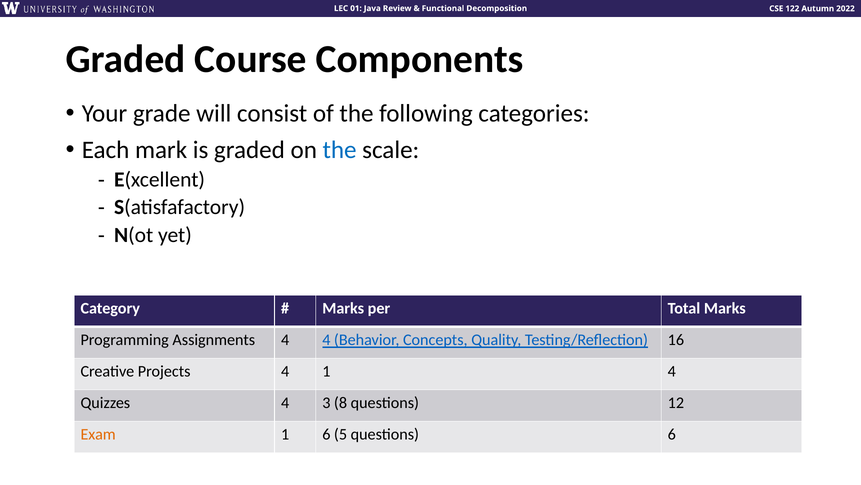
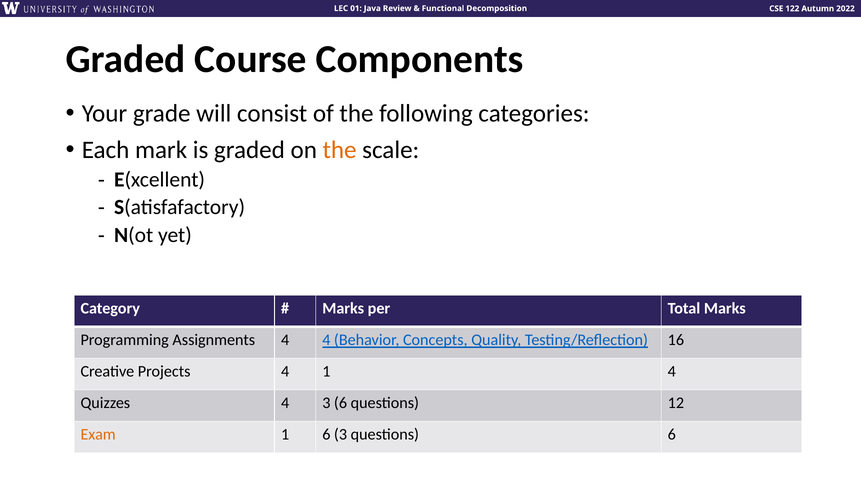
the at (340, 150) colour: blue -> orange
3 8: 8 -> 6
6 5: 5 -> 3
